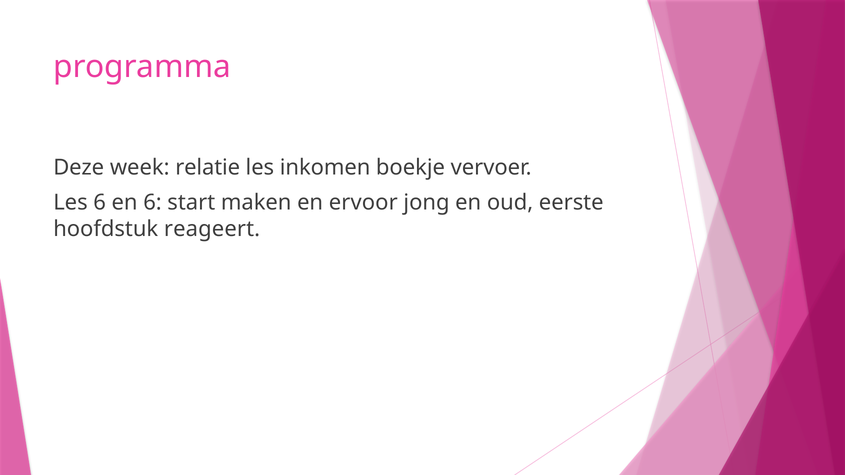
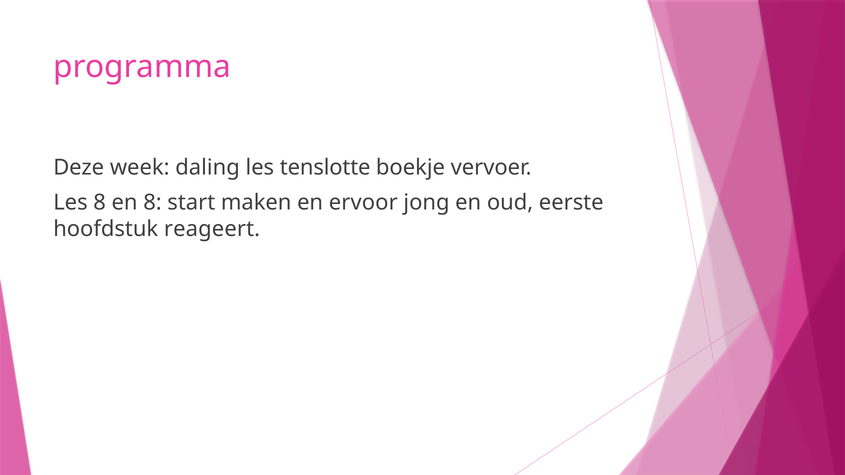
relatie: relatie -> daling
inkomen: inkomen -> tenslotte
Les 6: 6 -> 8
en 6: 6 -> 8
